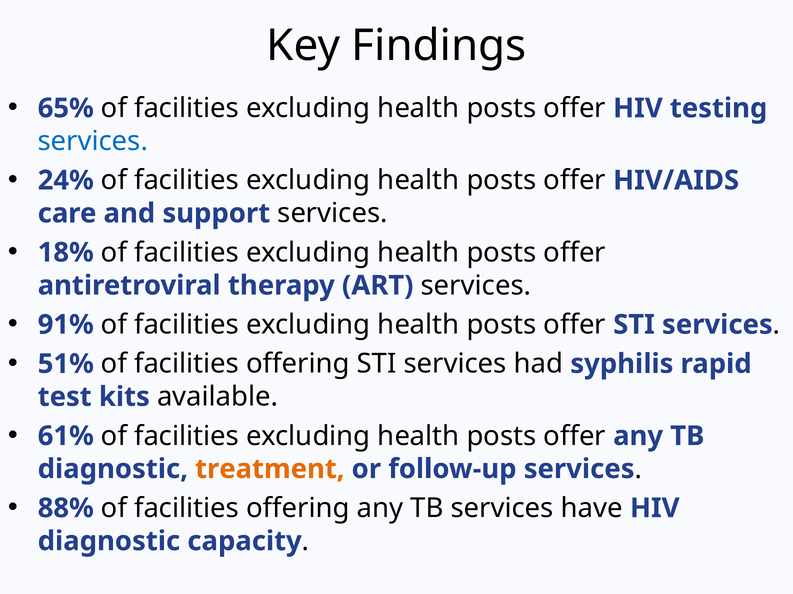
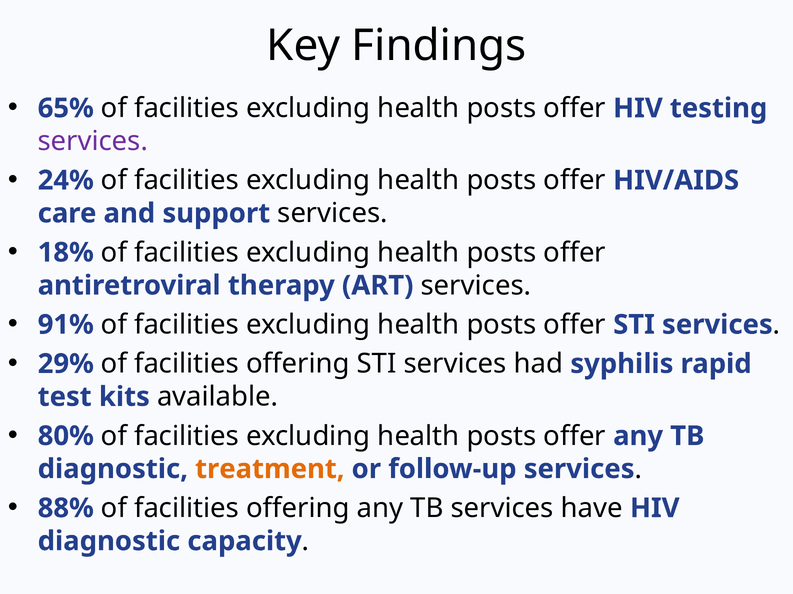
services at (93, 141) colour: blue -> purple
51%: 51% -> 29%
61%: 61% -> 80%
